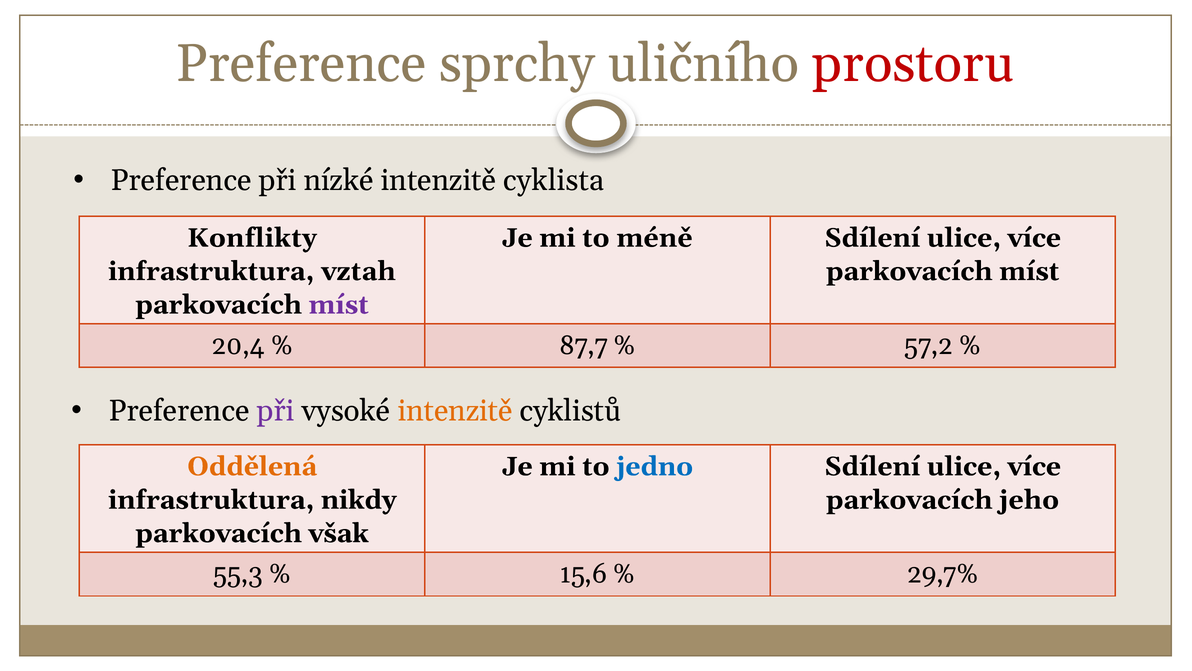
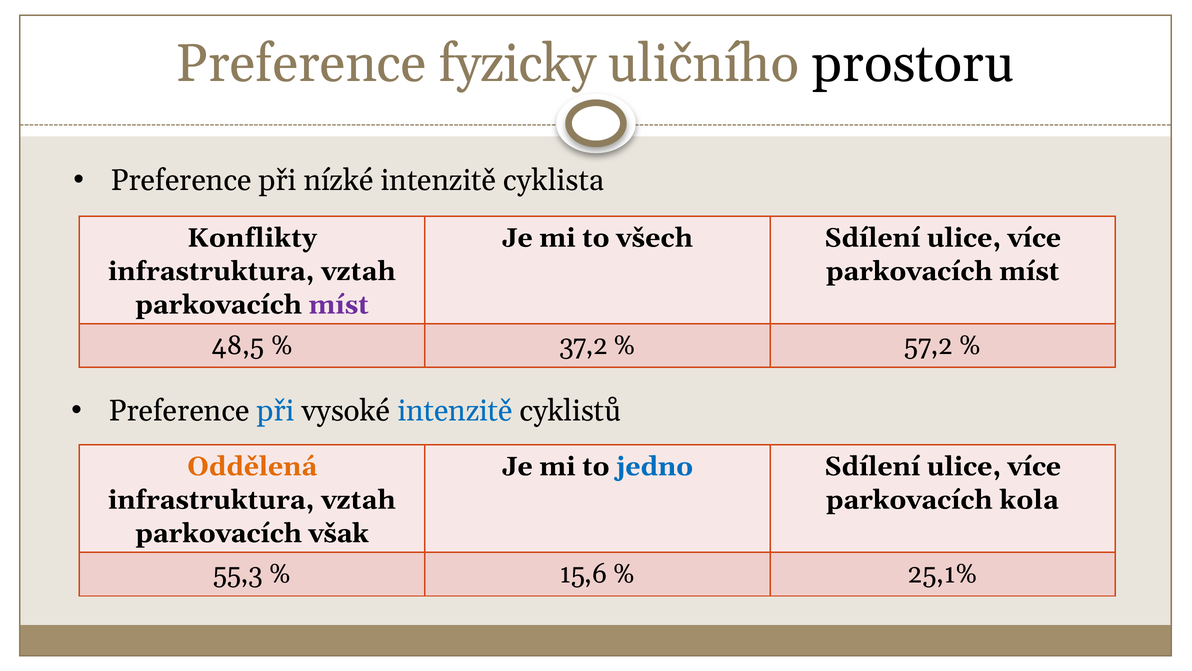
sprchy: sprchy -> fyzicky
prostoru colour: red -> black
méně: méně -> všech
20,4: 20,4 -> 48,5
87,7: 87,7 -> 37,2
při at (276, 411) colour: purple -> blue
intenzitě at (455, 411) colour: orange -> blue
nikdy at (359, 500): nikdy -> vztah
jeho: jeho -> kola
29,7%: 29,7% -> 25,1%
